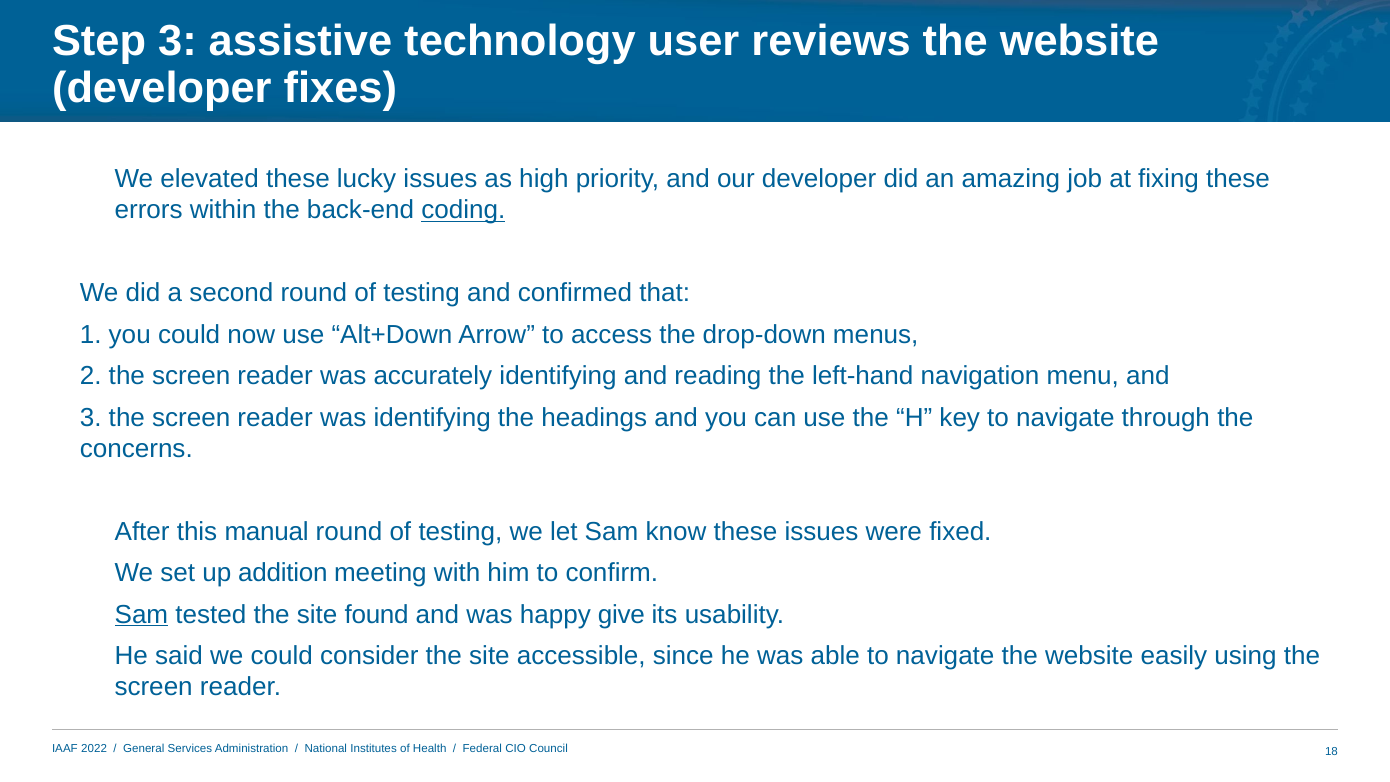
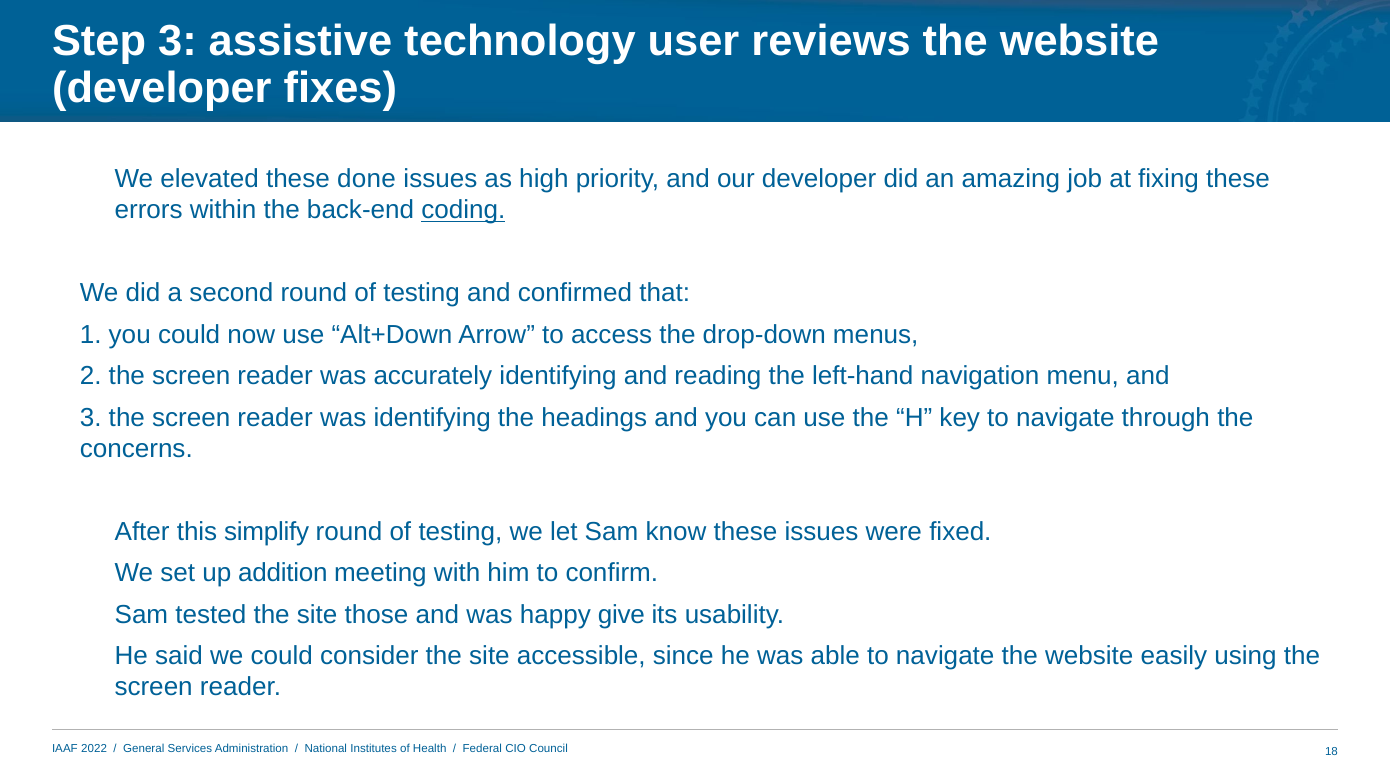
lucky: lucky -> done
manual: manual -> simplify
Sam at (141, 614) underline: present -> none
found: found -> those
